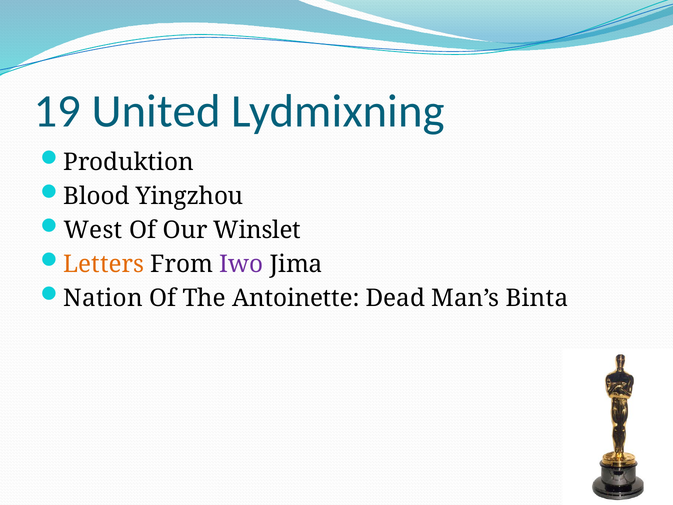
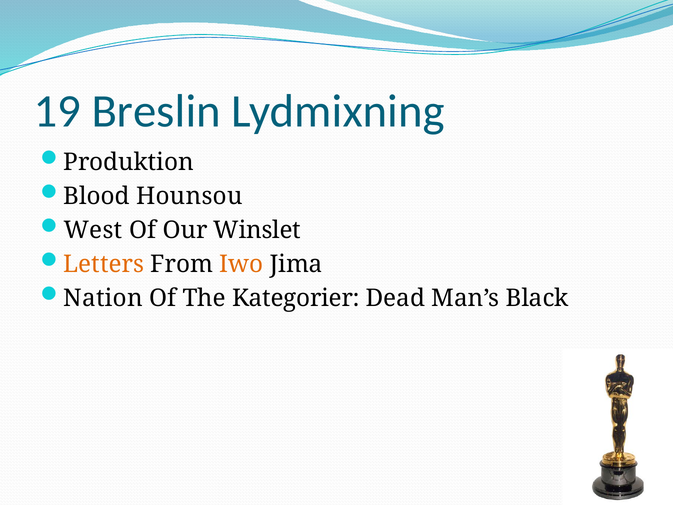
United: United -> Breslin
Yingzhou: Yingzhou -> Hounsou
Iwo colour: purple -> orange
Antoinette: Antoinette -> Kategorier
Binta: Binta -> Black
